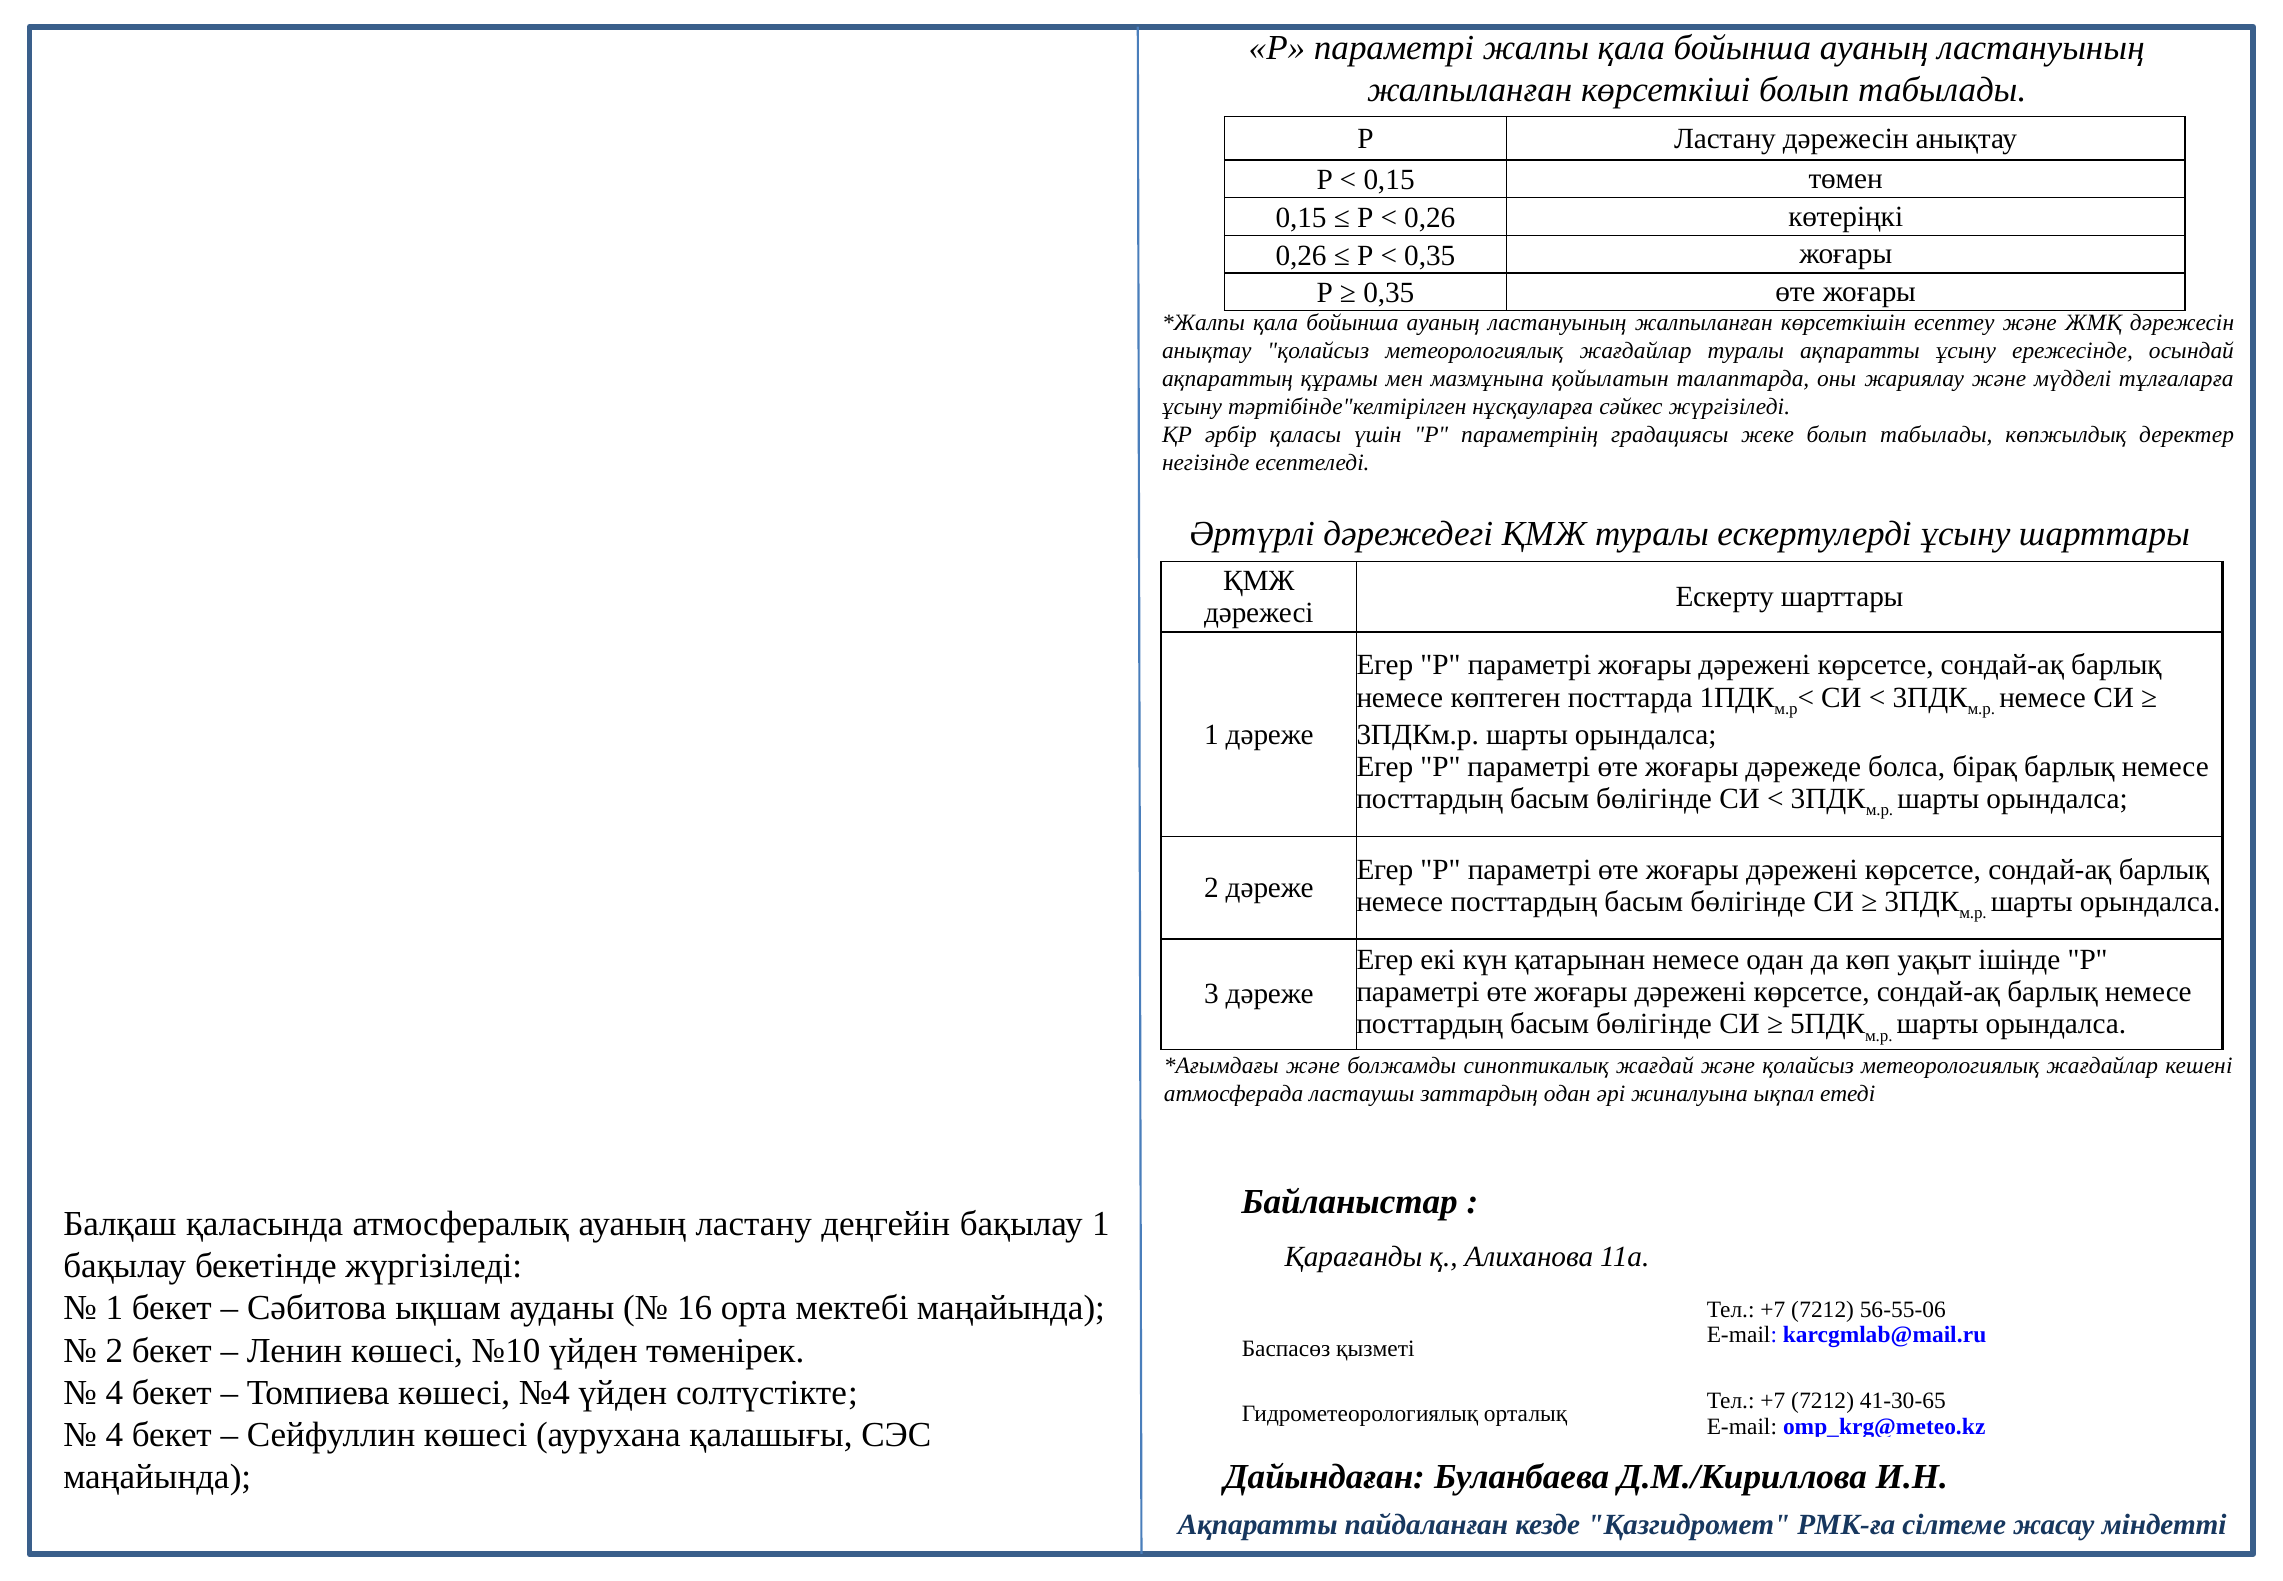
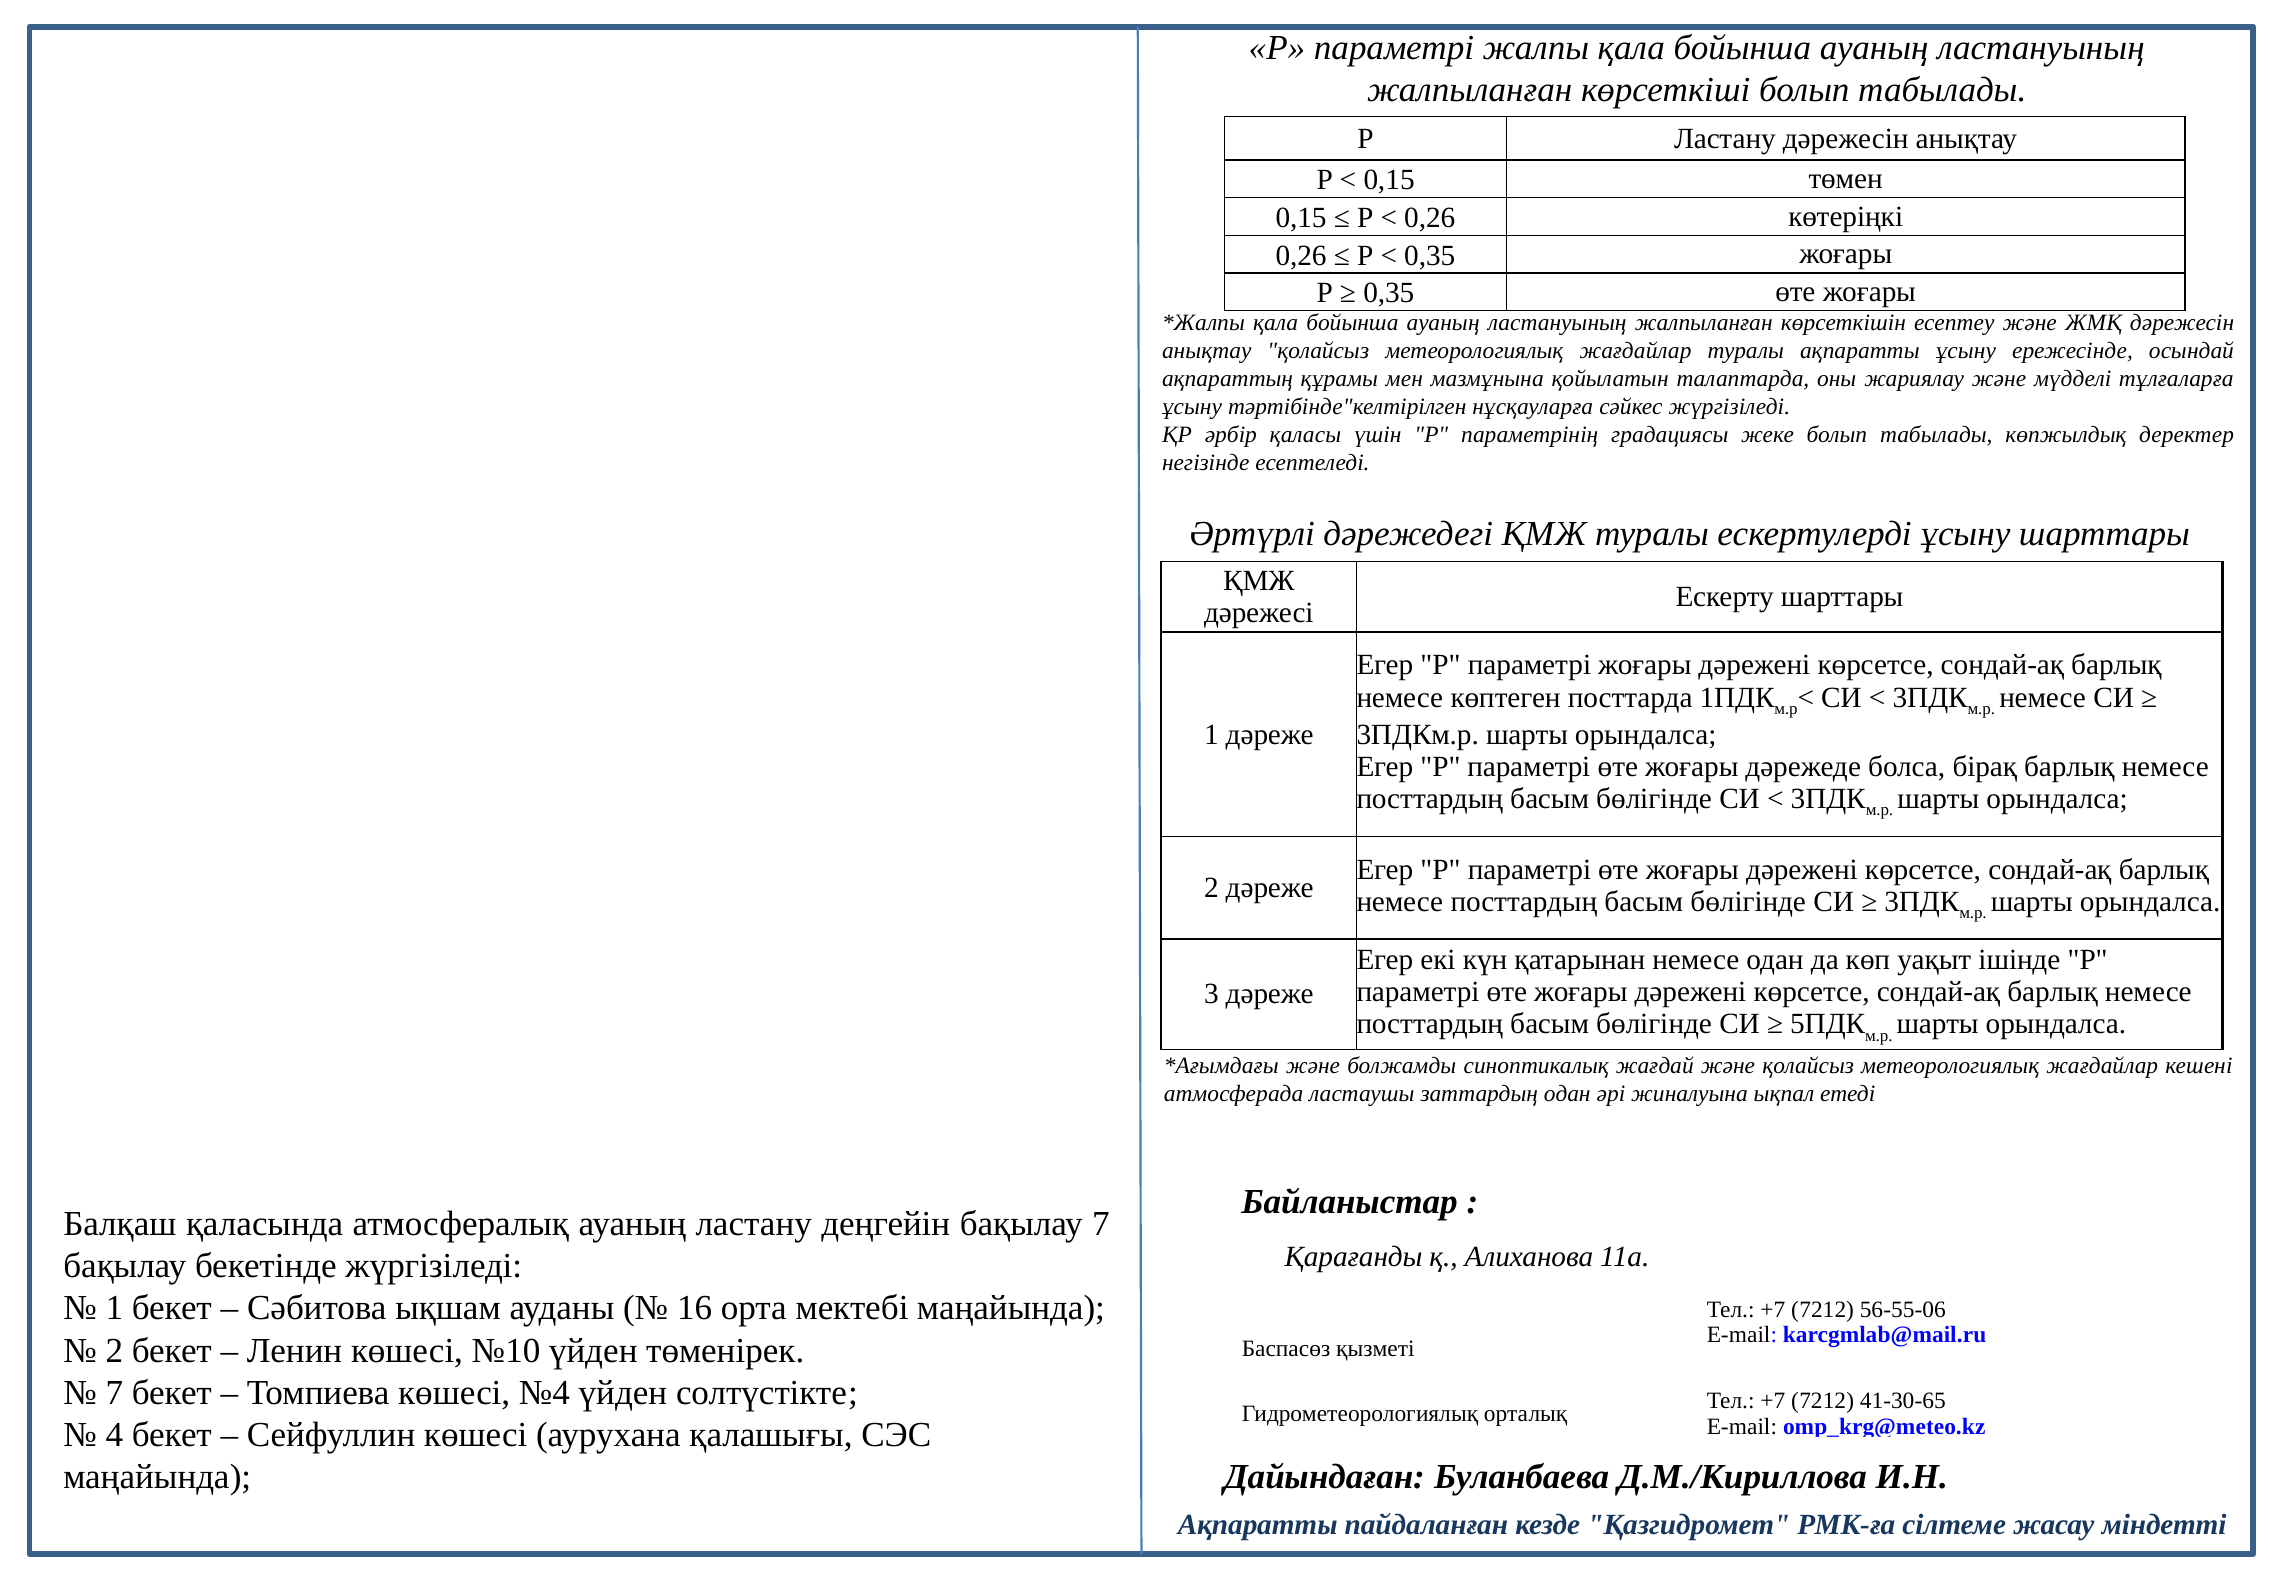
бақылау 1: 1 -> 7
4 at (114, 1392): 4 -> 7
